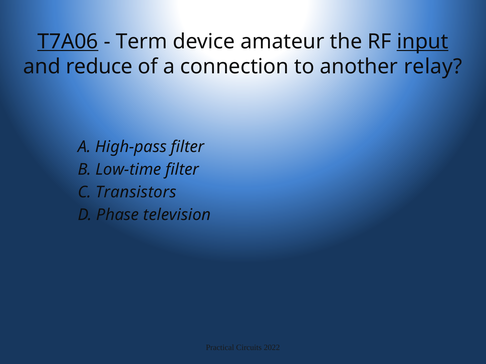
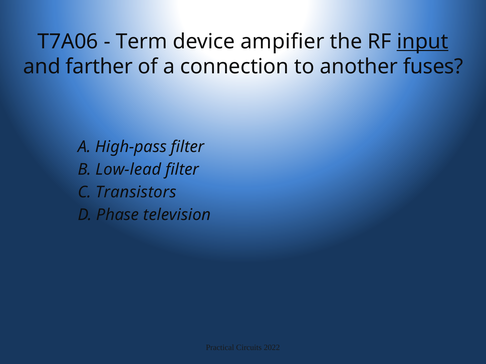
T7A06 underline: present -> none
amateur: amateur -> ampifier
reduce: reduce -> farther
relay: relay -> fuses
Low-time: Low-time -> Low-lead
